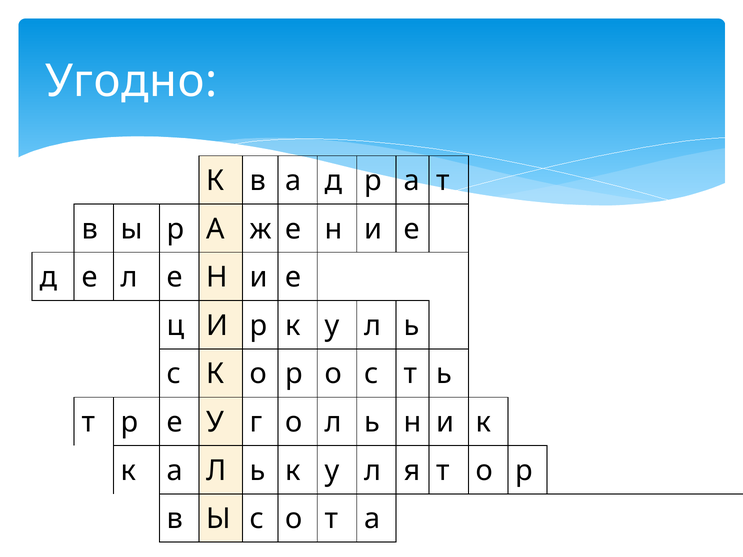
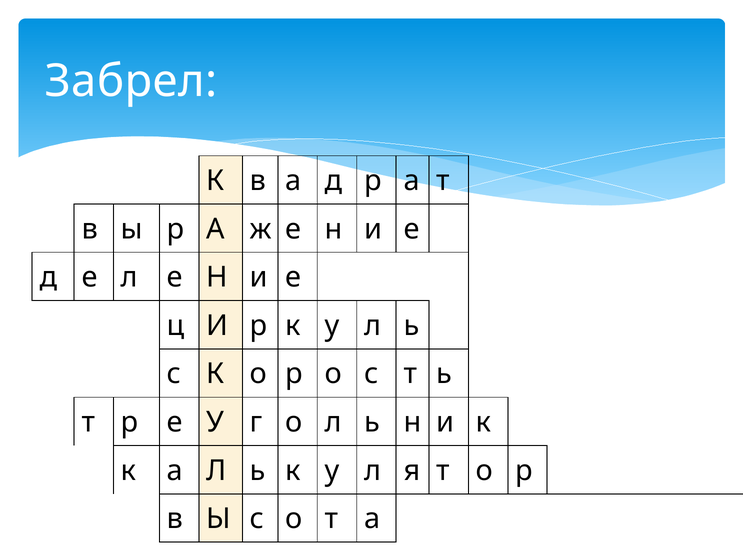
Угодно: Угодно -> Забрел
